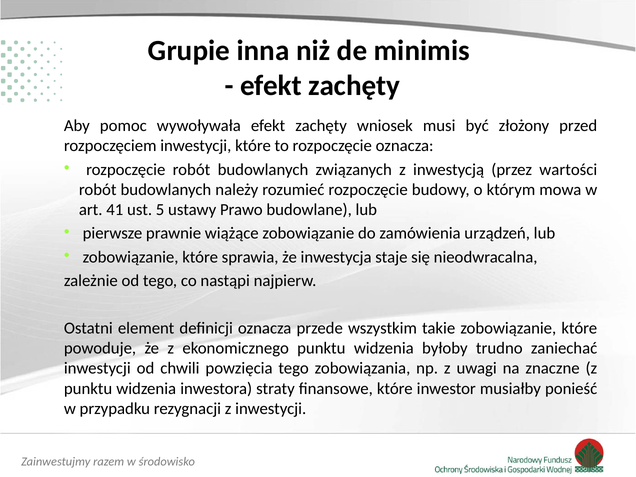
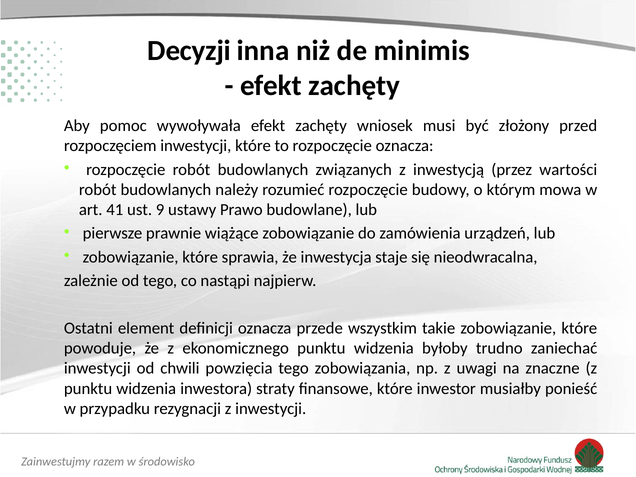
Grupie: Grupie -> Decyzji
5: 5 -> 9
